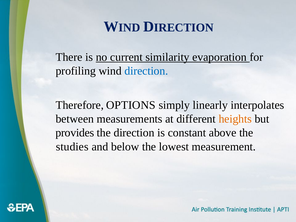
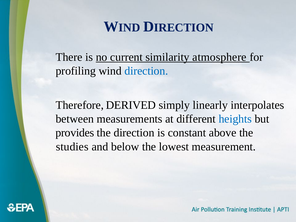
evaporation: evaporation -> atmosphere
OPTIONS: OPTIONS -> DERIVED
heights colour: orange -> blue
